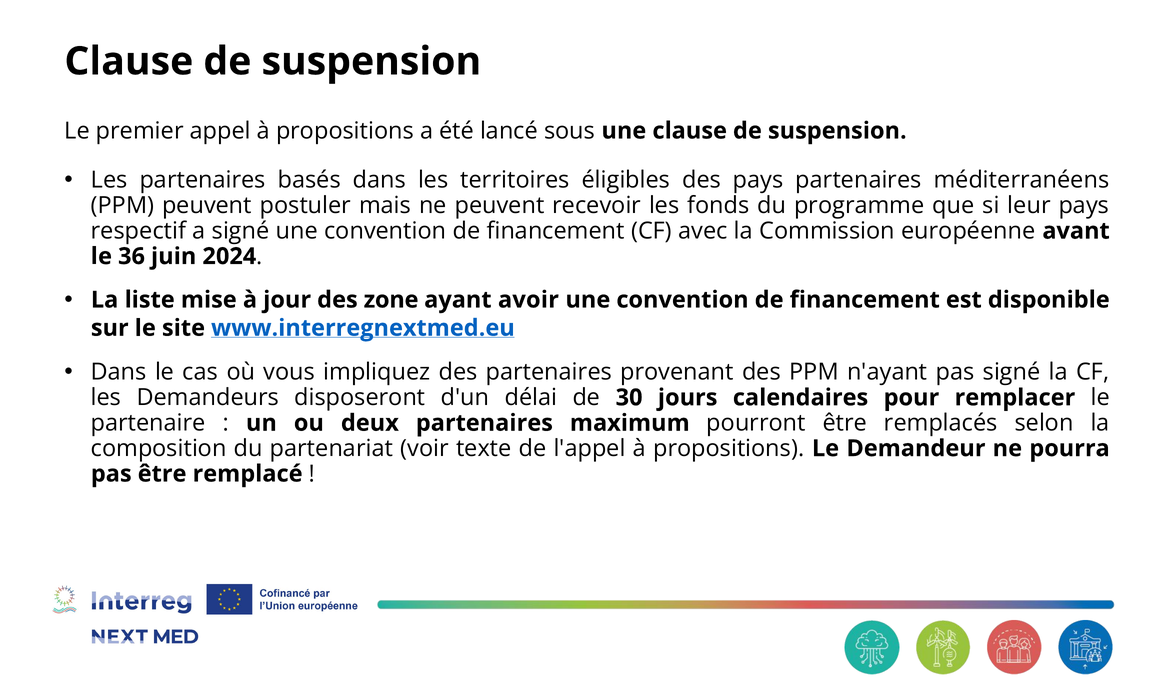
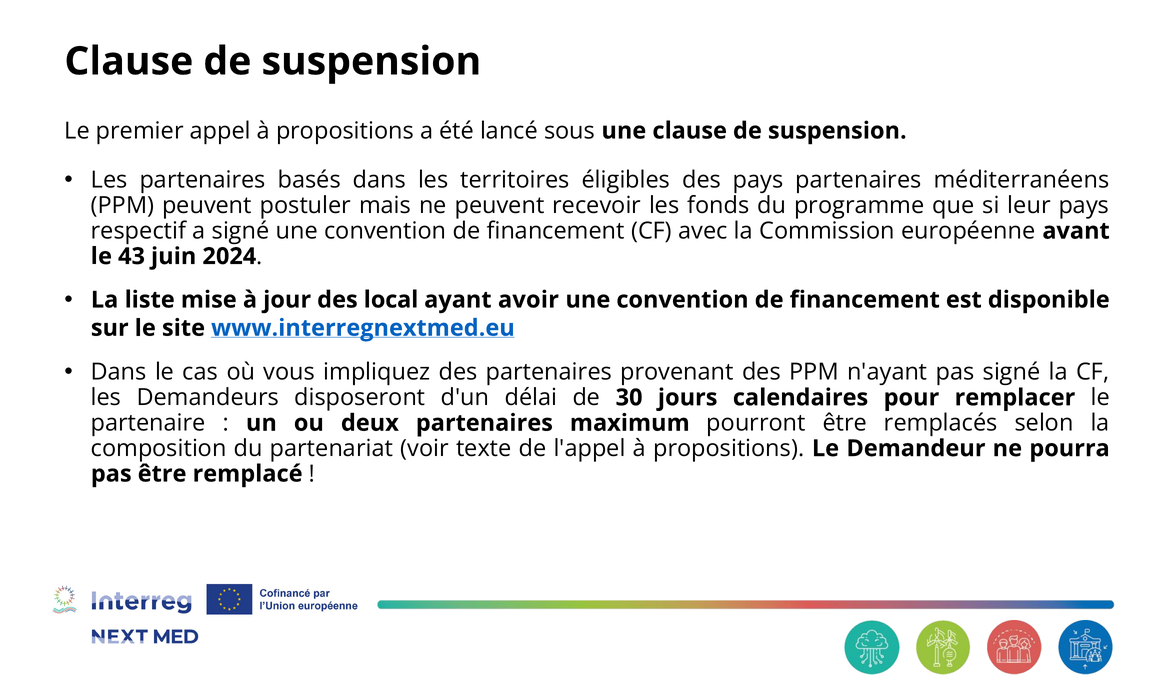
36: 36 -> 43
zone: zone -> local
